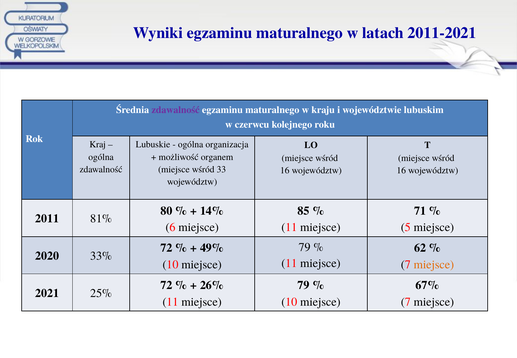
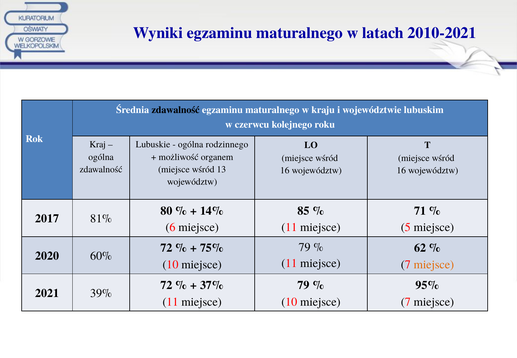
2011-2021: 2011-2021 -> 2010-2021
zdawalność at (176, 110) colour: purple -> black
organizacja: organizacja -> rodzinnego
33: 33 -> 13
2011: 2011 -> 2017
49%: 49% -> 75%
33%: 33% -> 60%
26%: 26% -> 37%
67%: 67% -> 95%
25%: 25% -> 39%
